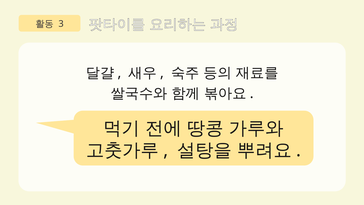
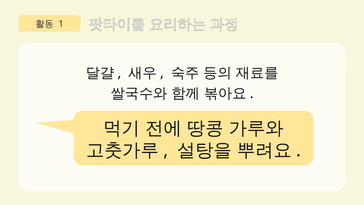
3: 3 -> 1
